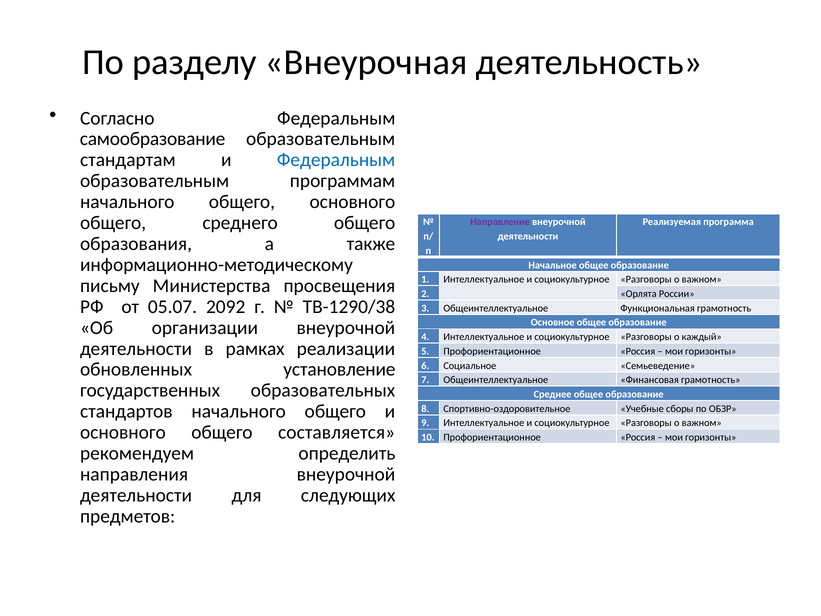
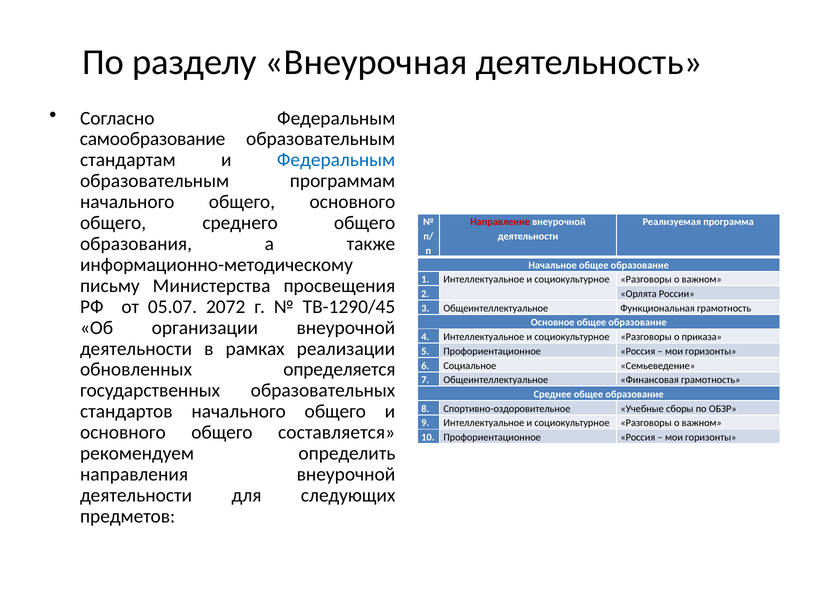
Направление colour: purple -> red
2092: 2092 -> 2072
ТВ-1290/38: ТВ-1290/38 -> ТВ-1290/45
каждый: каждый -> приказа
установление: установление -> определяется
